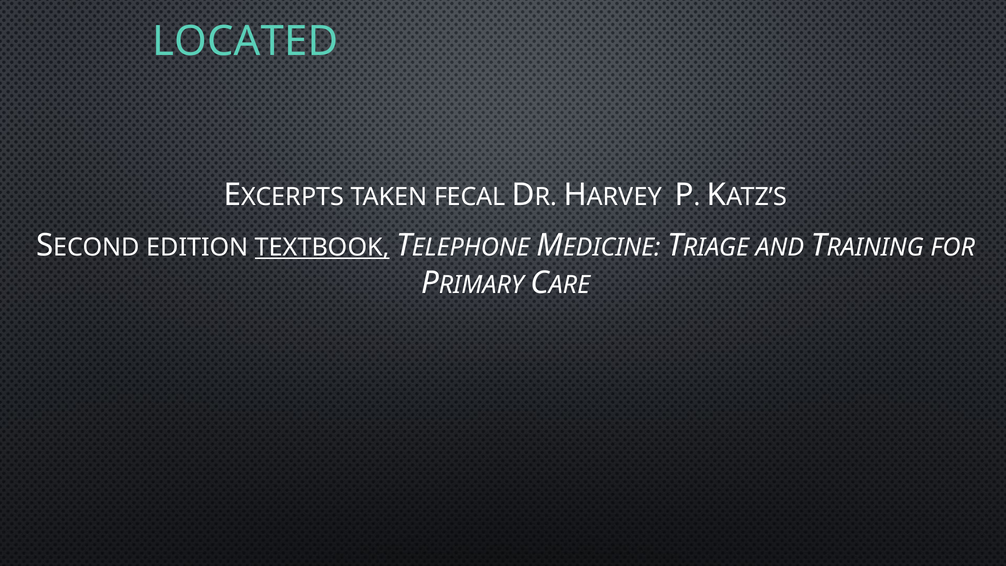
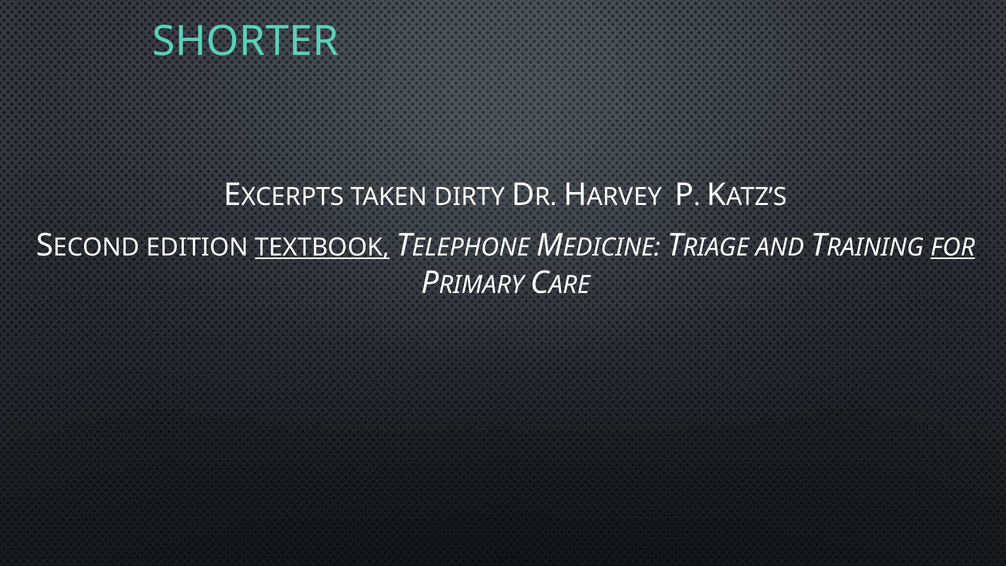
LOCATED: LOCATED -> SHORTER
FECAL: FECAL -> DIRTY
FOR underline: none -> present
